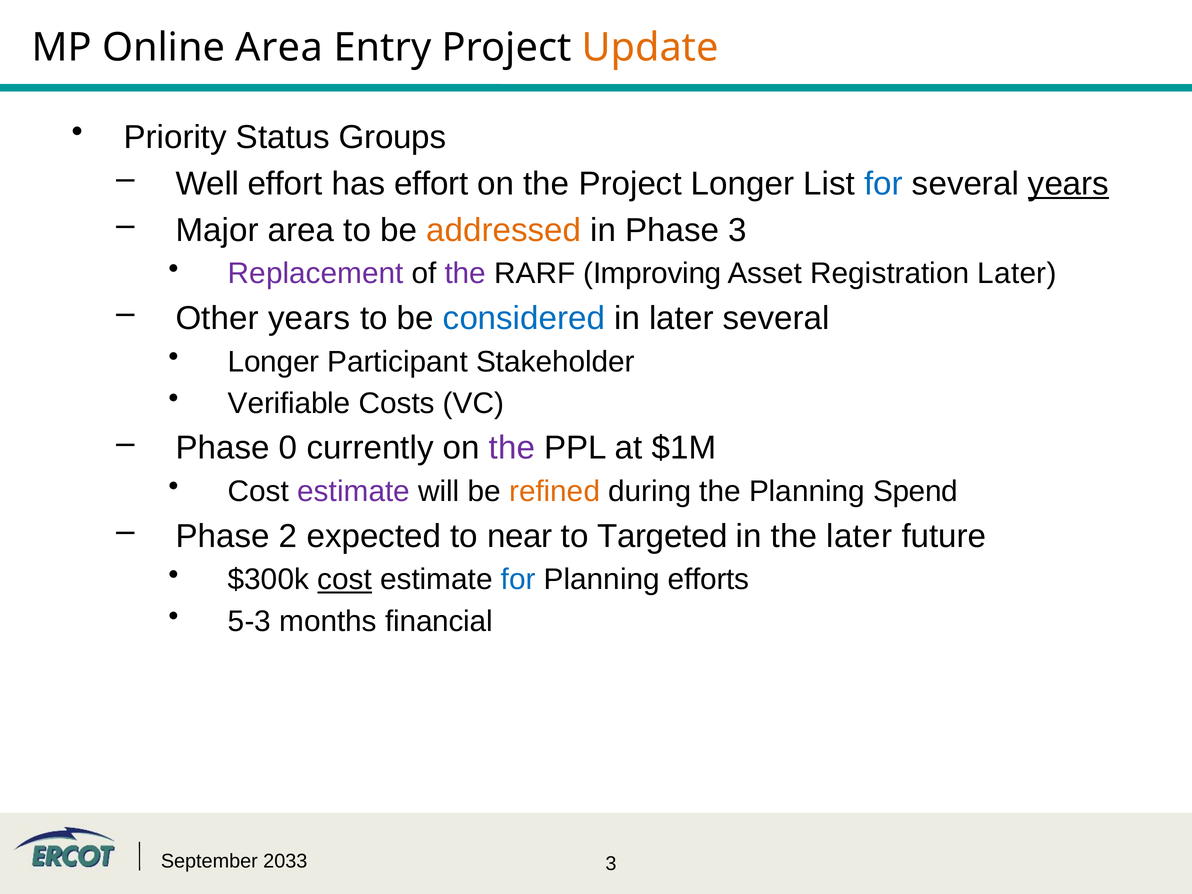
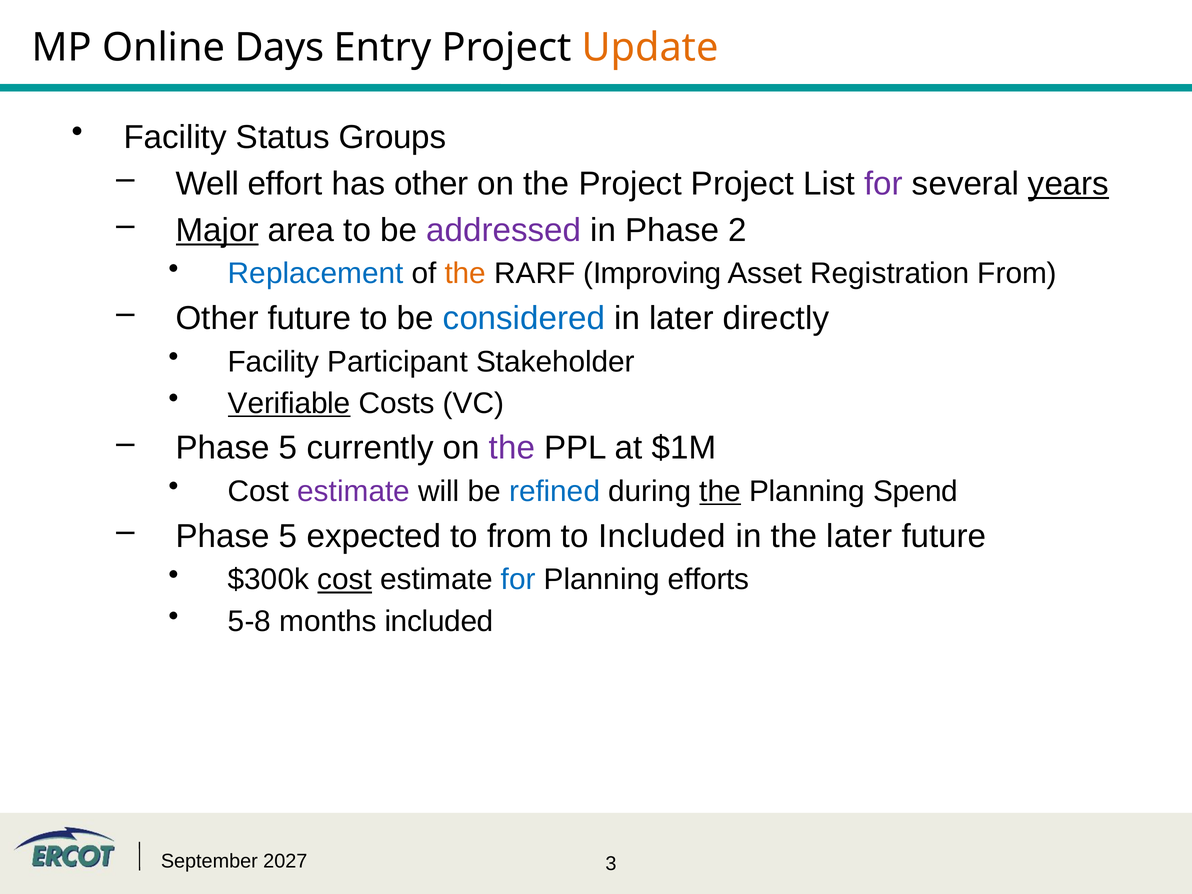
Online Area: Area -> Days
Priority at (175, 137): Priority -> Facility
has effort: effort -> other
Project Longer: Longer -> Project
for at (883, 184) colour: blue -> purple
Major underline: none -> present
addressed colour: orange -> purple
Phase 3: 3 -> 2
Replacement colour: purple -> blue
the at (465, 274) colour: purple -> orange
Registration Later: Later -> From
Other years: years -> future
later several: several -> directly
Longer at (274, 362): Longer -> Facility
Verifiable underline: none -> present
0 at (288, 448): 0 -> 5
refined colour: orange -> blue
the at (720, 492) underline: none -> present
2 at (288, 536): 2 -> 5
to near: near -> from
to Targeted: Targeted -> Included
5-3: 5-3 -> 5-8
months financial: financial -> included
2033: 2033 -> 2027
